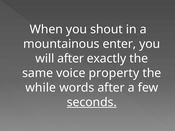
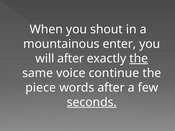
the at (139, 59) underline: none -> present
property: property -> continue
while: while -> piece
